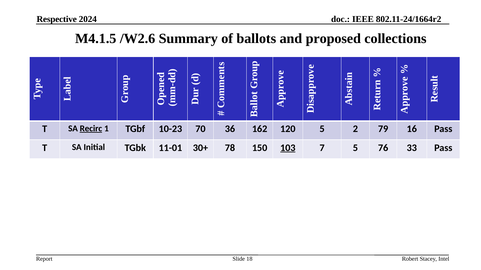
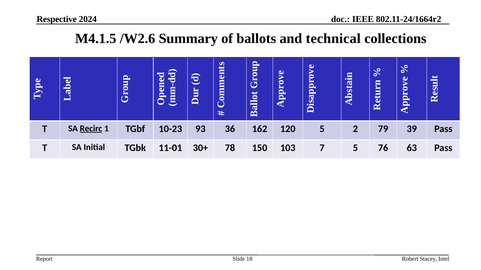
proposed: proposed -> technical
70: 70 -> 93
16: 16 -> 39
103 underline: present -> none
33: 33 -> 63
